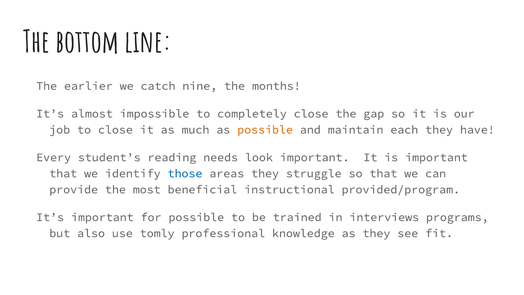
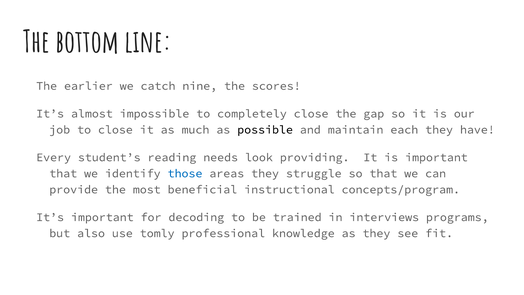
months: months -> scores
possible at (265, 130) colour: orange -> black
look important: important -> providing
provided/program: provided/program -> concepts/program
for possible: possible -> decoding
